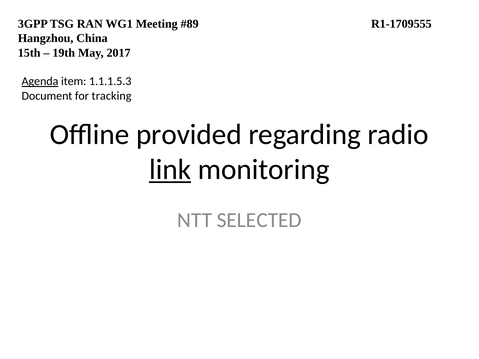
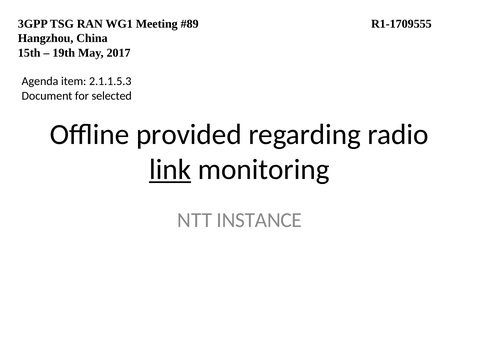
Agenda underline: present -> none
1.1.1.5.3: 1.1.1.5.3 -> 2.1.1.5.3
tracking: tracking -> selected
SELECTED: SELECTED -> INSTANCE
